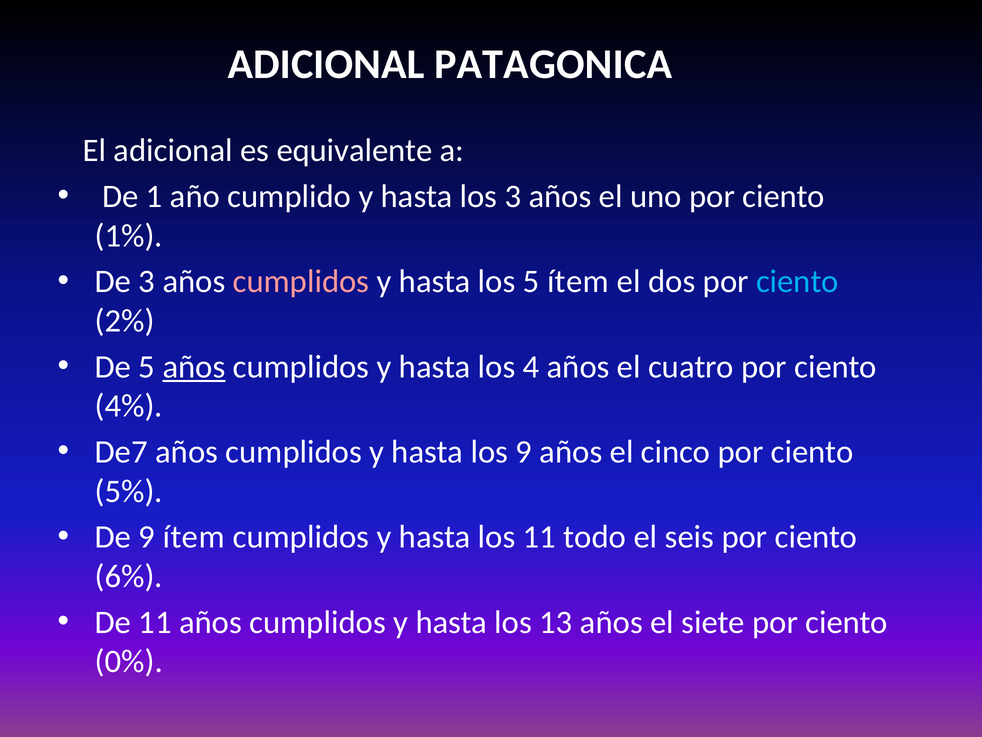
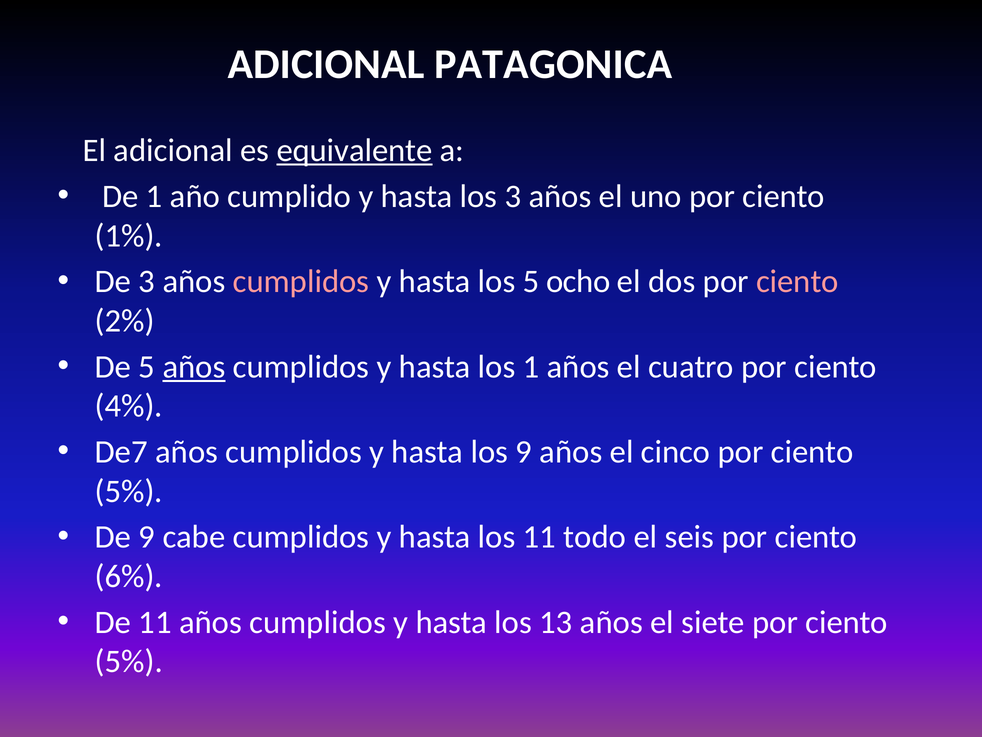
equivalente underline: none -> present
5 ítem: ítem -> ocho
ciento at (797, 281) colour: light blue -> pink
los 4: 4 -> 1
9 ítem: ítem -> cabe
0% at (129, 661): 0% -> 5%
